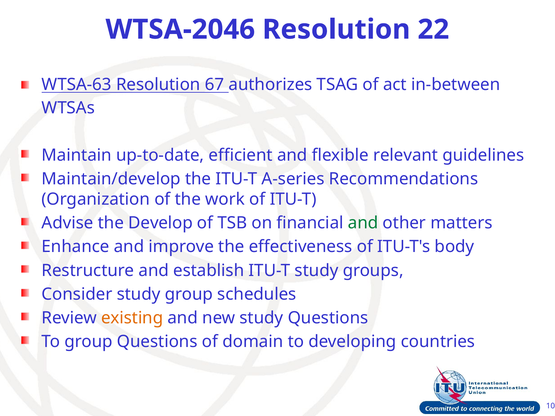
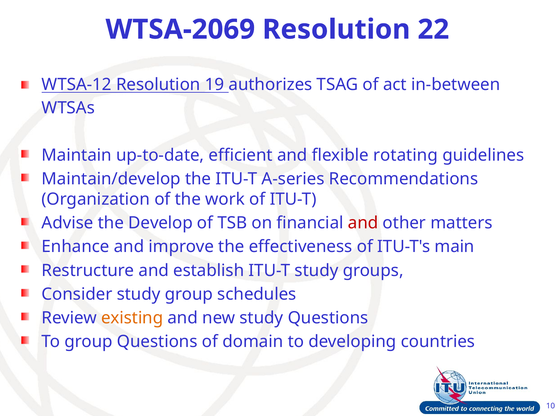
WTSA-2046: WTSA-2046 -> WTSA-2069
WTSA-63: WTSA-63 -> WTSA-12
67: 67 -> 19
relevant: relevant -> rotating
and at (363, 223) colour: green -> red
body: body -> main
